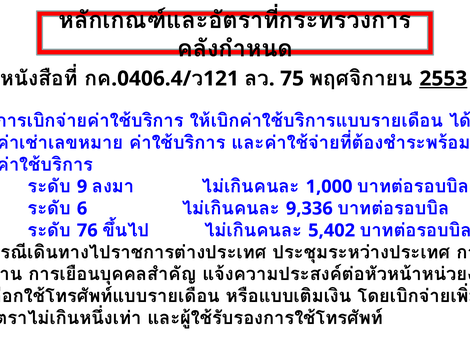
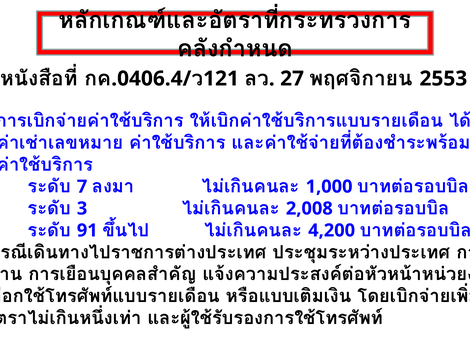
75: 75 -> 27
2553 underline: present -> none
9: 9 -> 7
6: 6 -> 3
9,336: 9,336 -> 2,008
76: 76 -> 91
5,402: 5,402 -> 4,200
